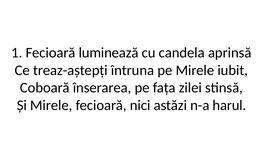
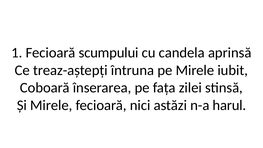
luminează: luminează -> scumpului
